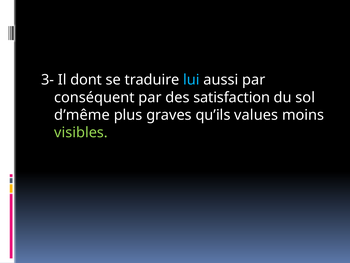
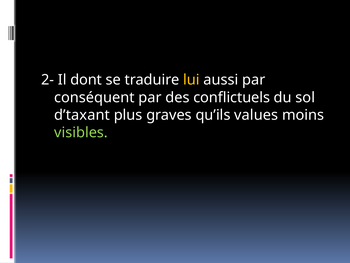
3-: 3- -> 2-
lui colour: light blue -> yellow
satisfaction: satisfaction -> conflictuels
d’même: d’même -> d’taxant
